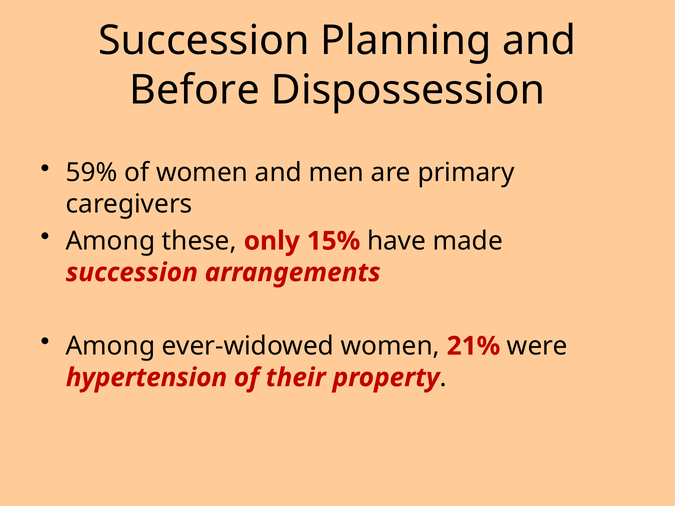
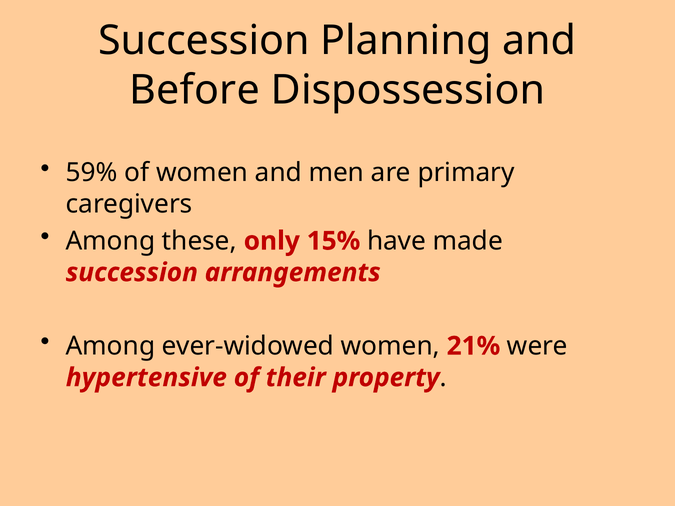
hypertension: hypertension -> hypertensive
